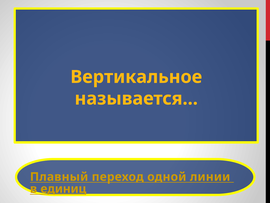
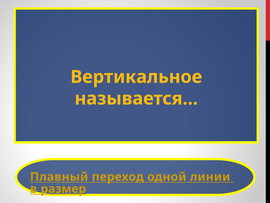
единиц: единиц -> размер
